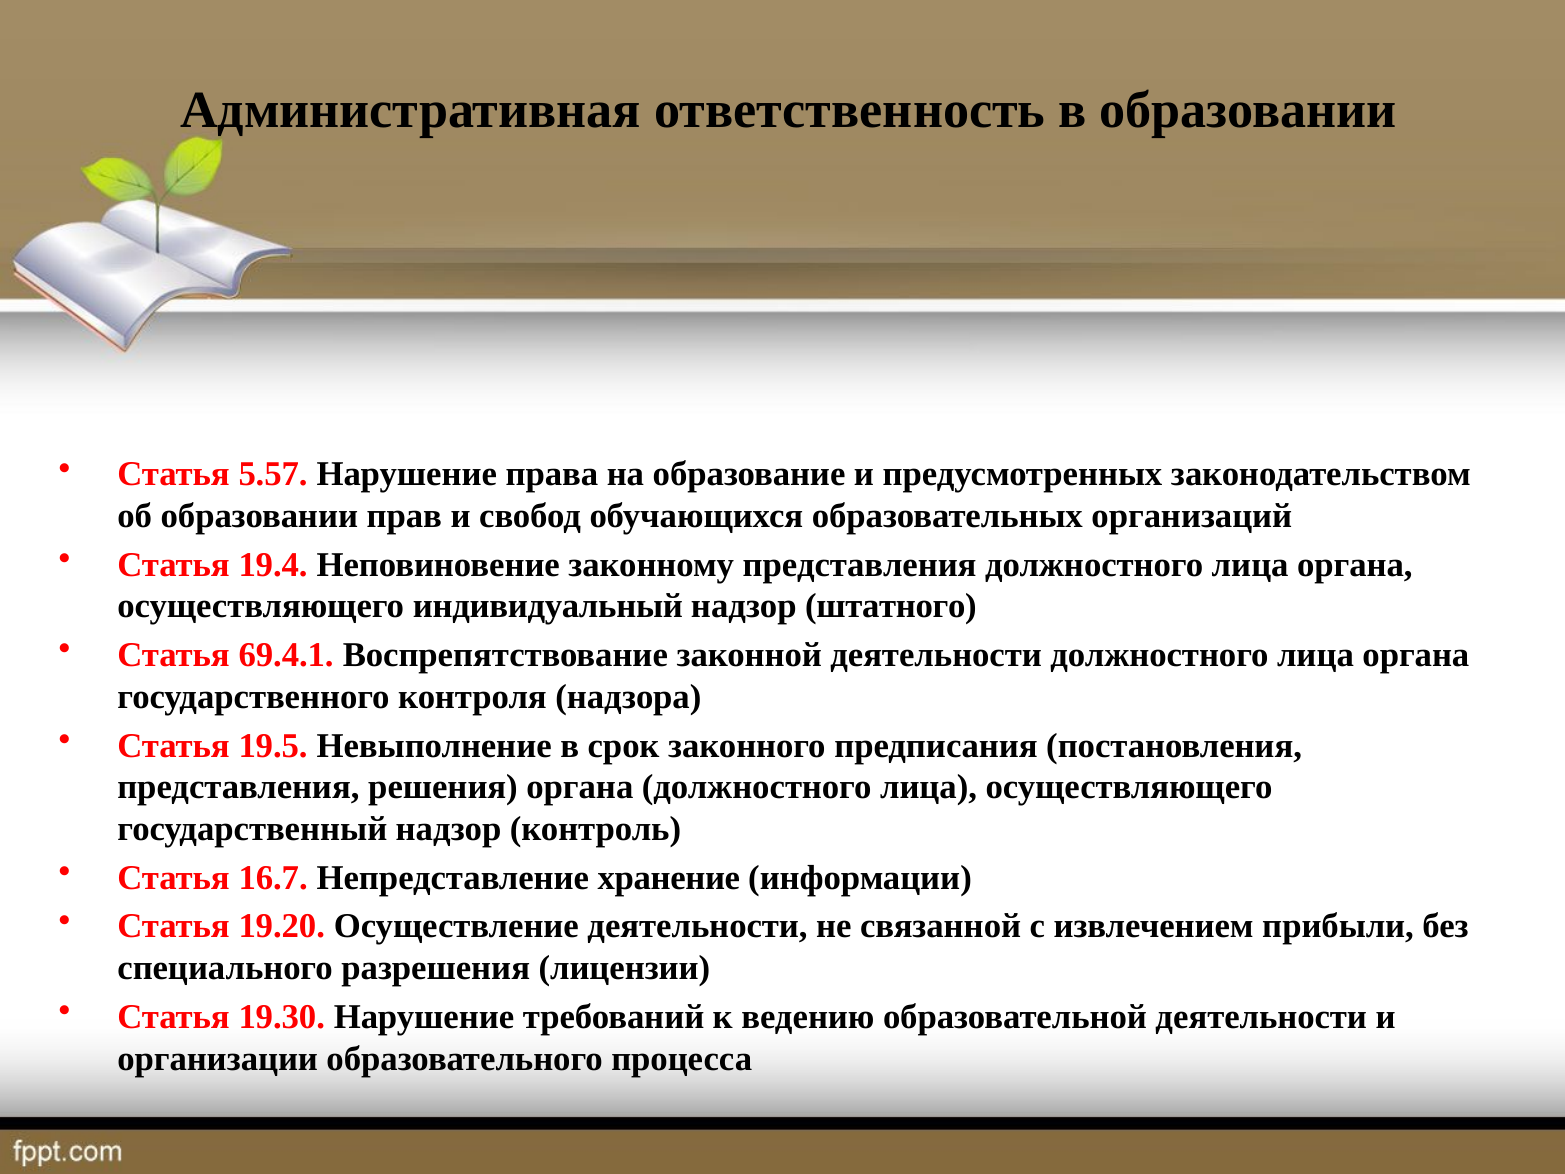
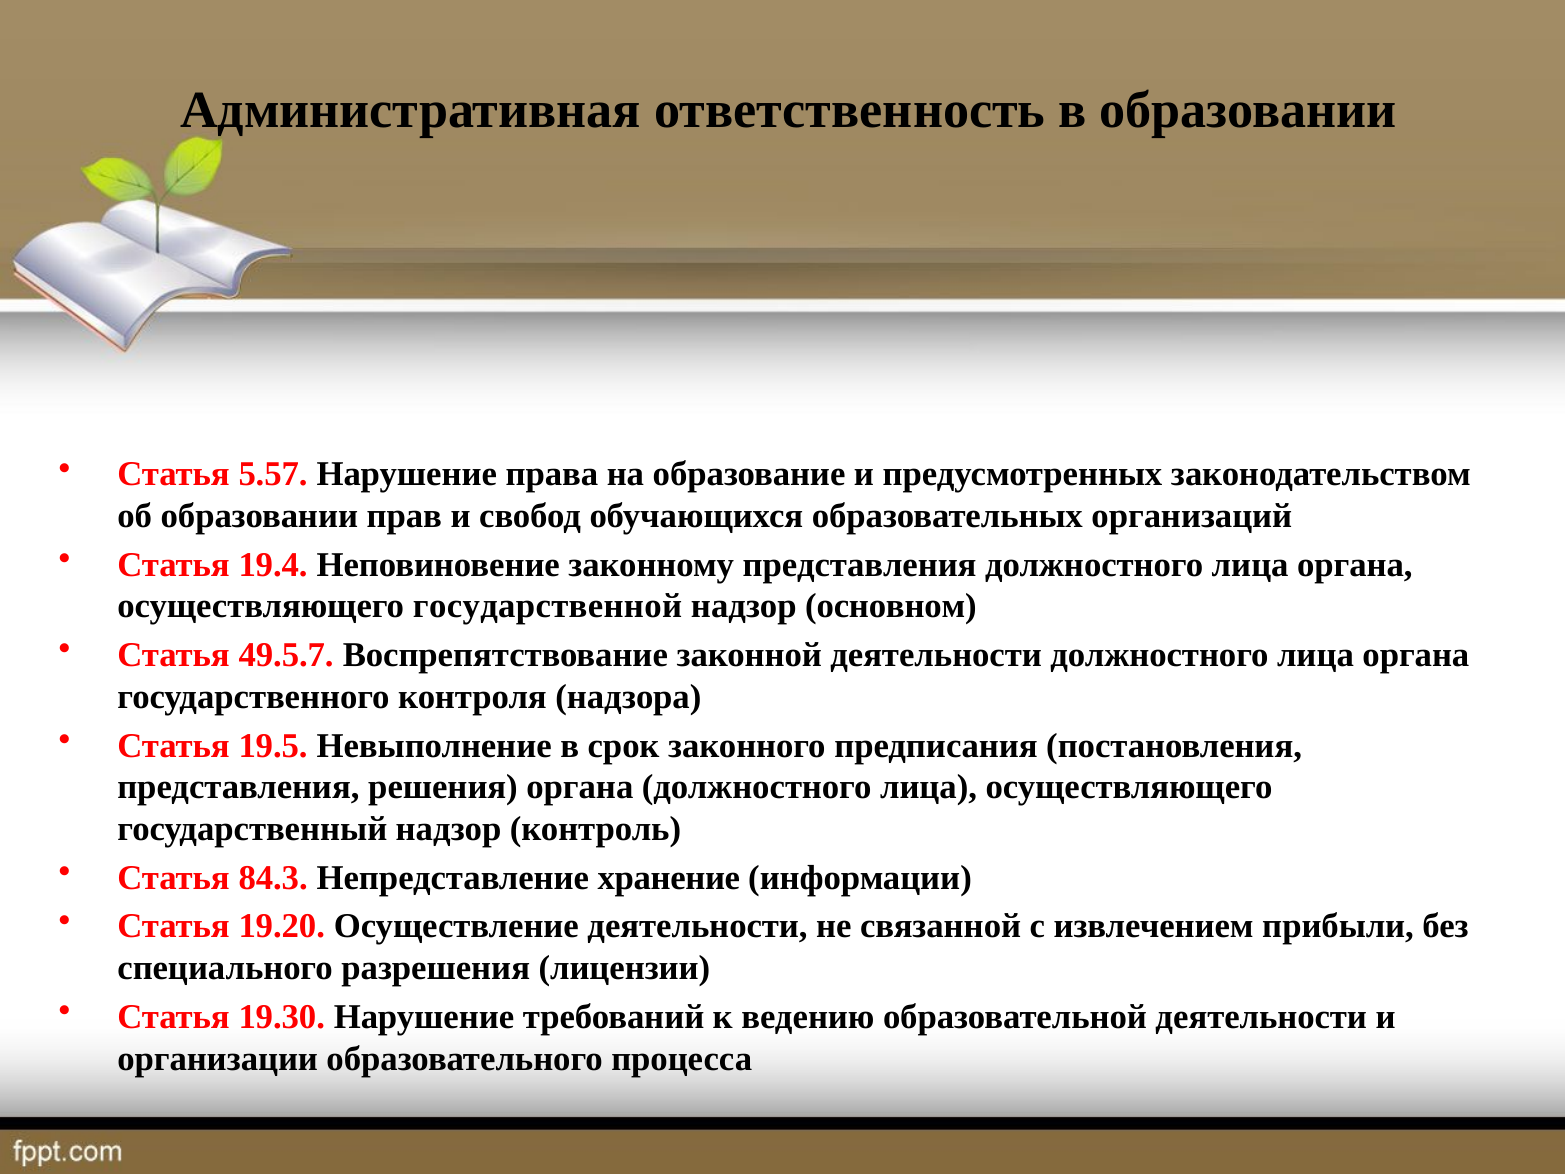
индивидуальный: индивидуальный -> государственной
штатного: штатного -> основном
69.4.1: 69.4.1 -> 49.5.7
16.7: 16.7 -> 84.3
